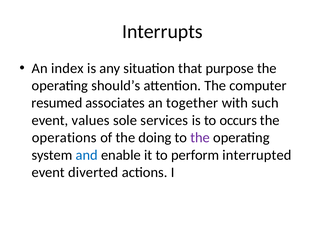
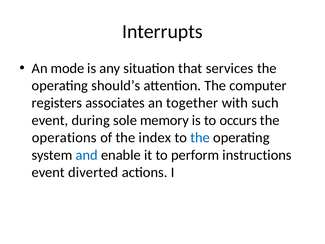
index: index -> mode
purpose: purpose -> services
resumed: resumed -> registers
values: values -> during
services: services -> memory
doing: doing -> index
the at (200, 138) colour: purple -> blue
interrupted: interrupted -> instructions
